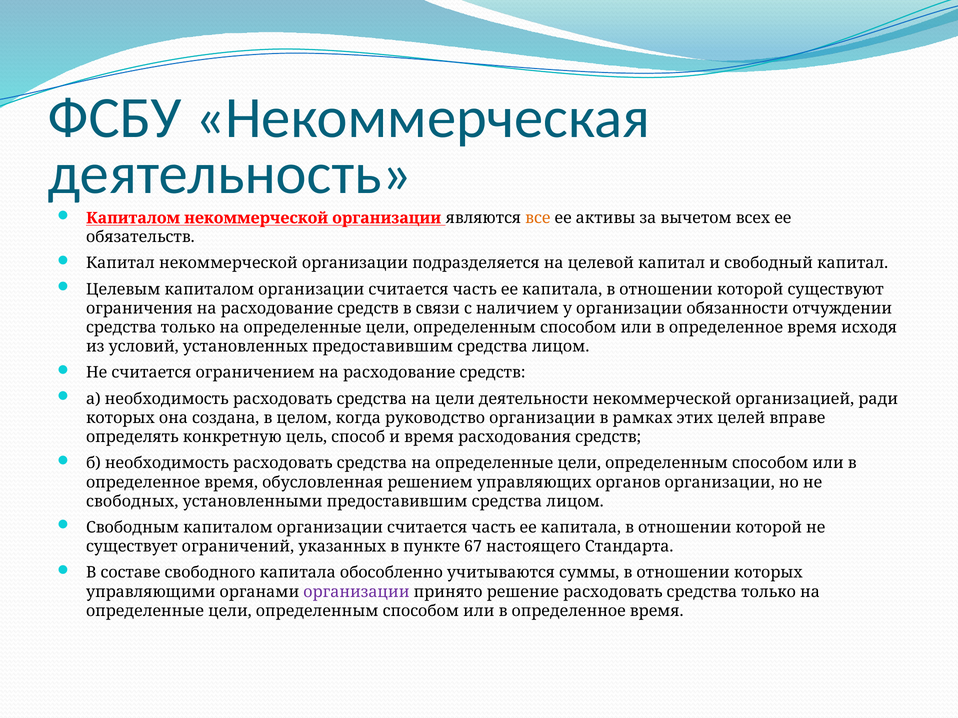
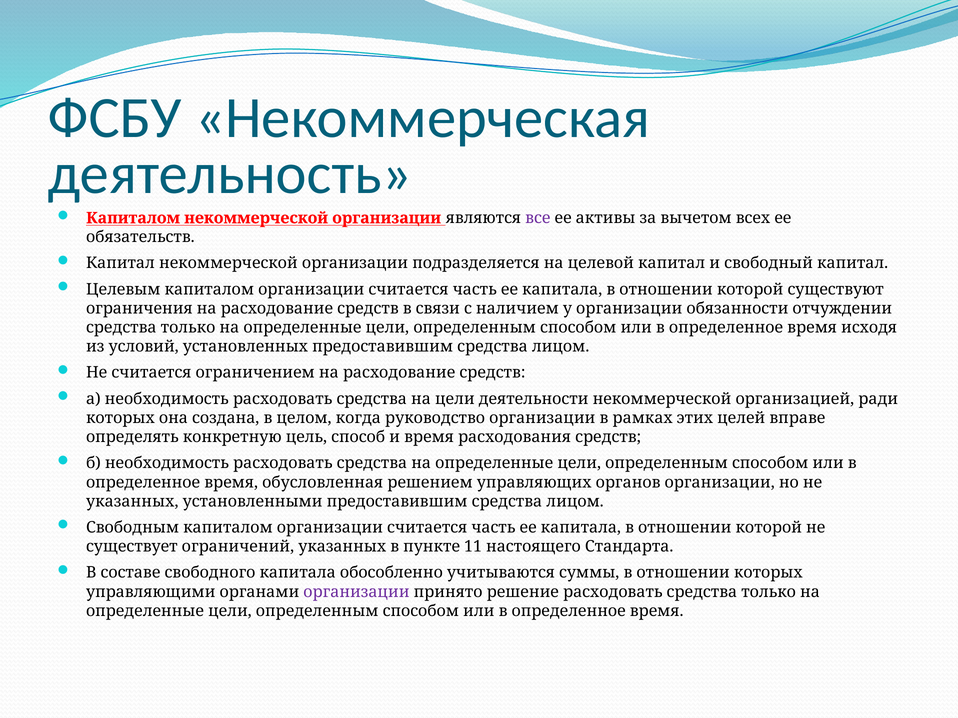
все colour: orange -> purple
свободных at (132, 502): свободных -> указанных
67: 67 -> 11
